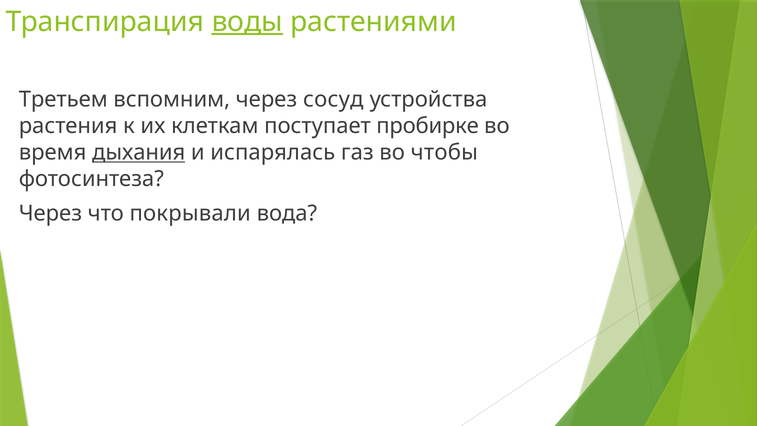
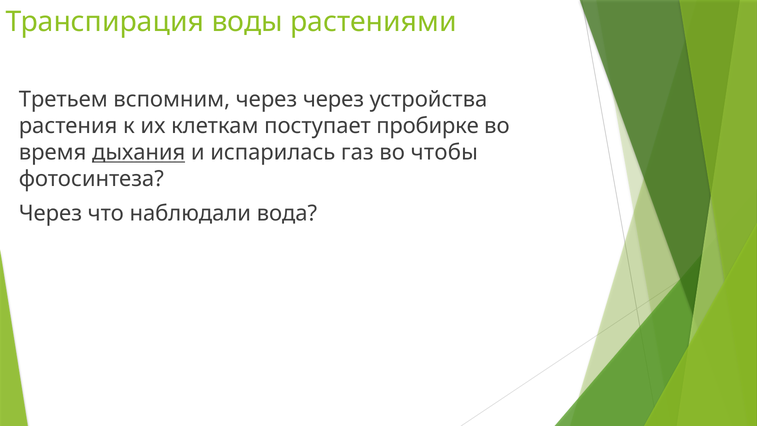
воды underline: present -> none
через сосуд: сосуд -> через
испарялась: испарялась -> испарилась
покрывали: покрывали -> наблюдали
